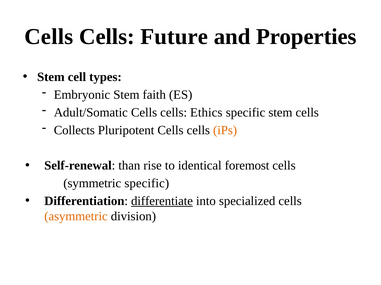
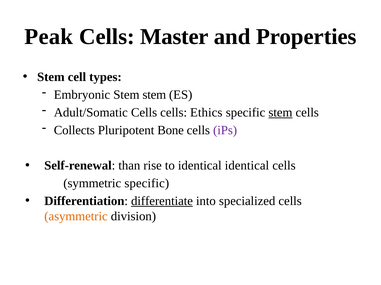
Cells at (49, 37): Cells -> Peak
Future: Future -> Master
Stem faith: faith -> stem
stem at (280, 113) underline: none -> present
Pluripotent Cells: Cells -> Bone
iPs colour: orange -> purple
identical foremost: foremost -> identical
